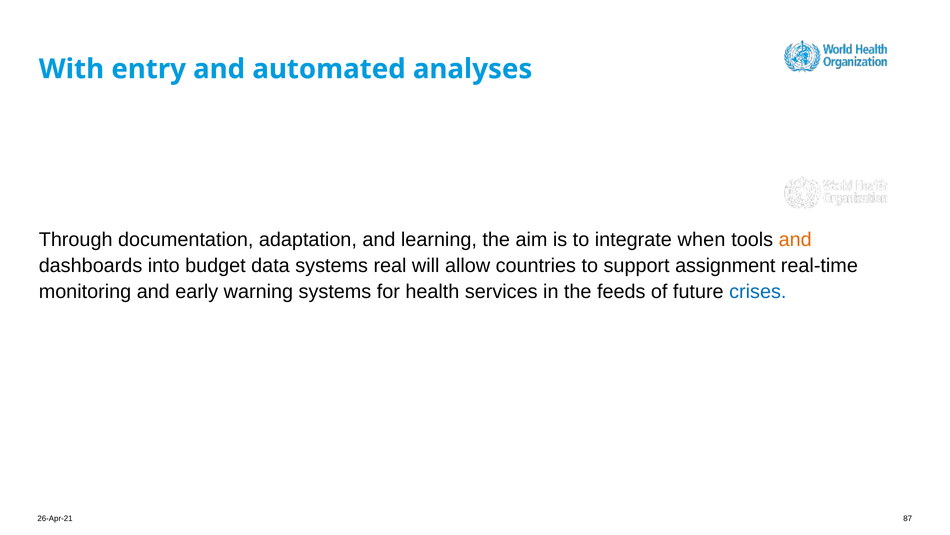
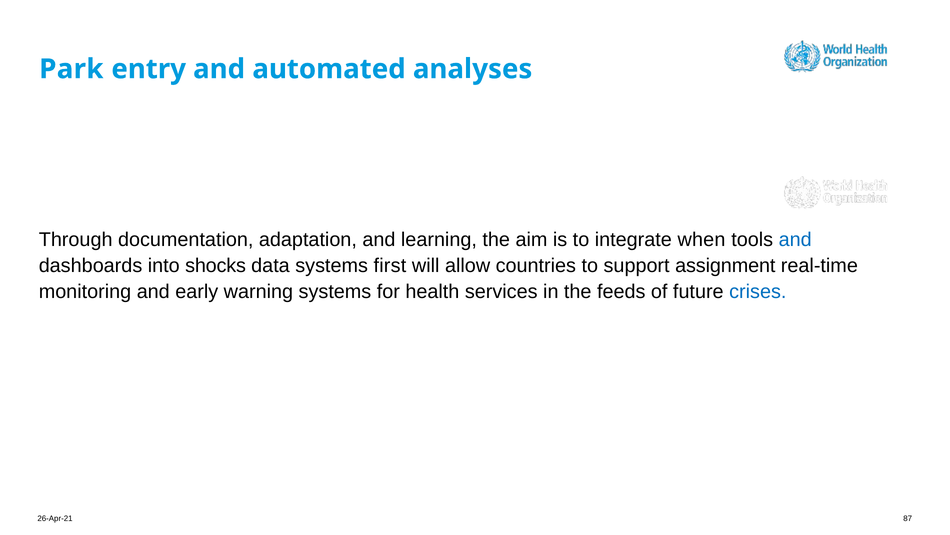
With: With -> Park
and at (795, 239) colour: orange -> blue
budget: budget -> shocks
real: real -> first
